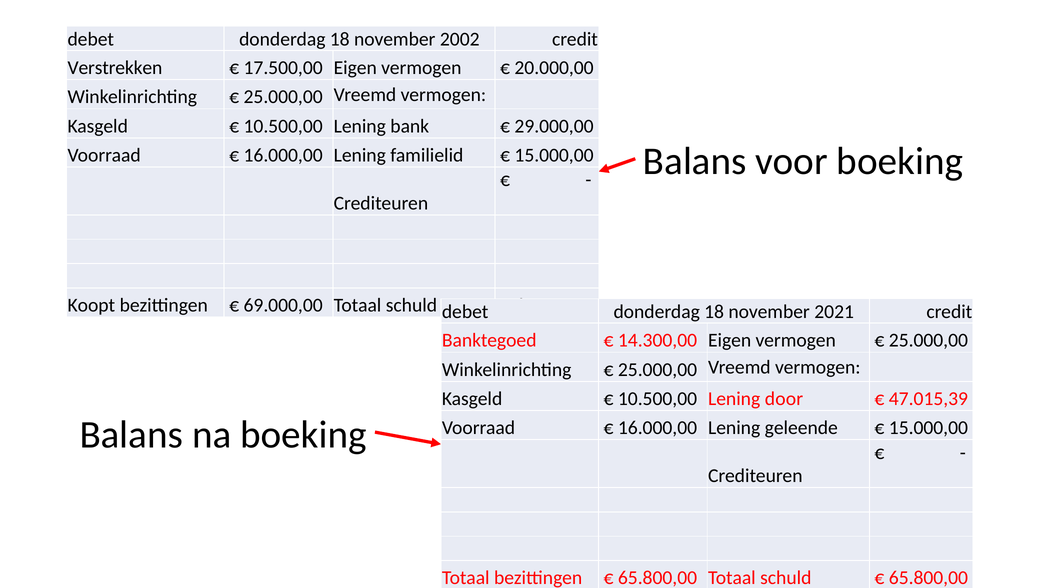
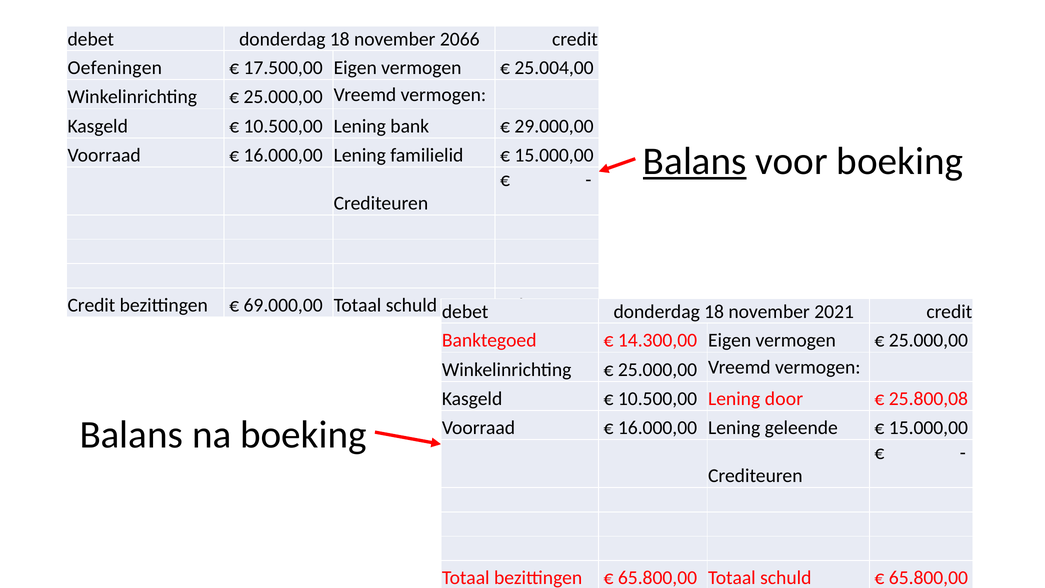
2002: 2002 -> 2066
Verstrekken: Verstrekken -> Oefeningen
20.000,00: 20.000,00 -> 25.004,00
Balans at (695, 161) underline: none -> present
Koopt at (91, 305): Koopt -> Credit
47.015,39: 47.015,39 -> 25.800,08
